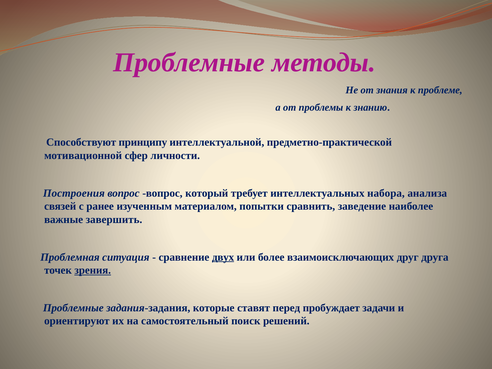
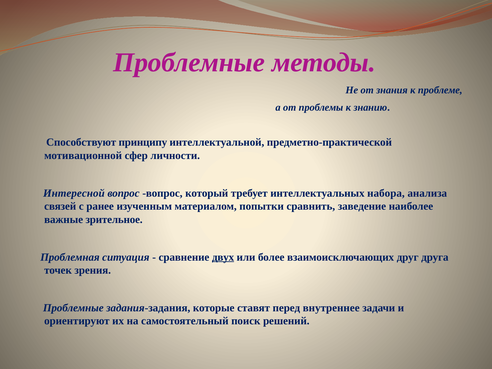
Построения: Построения -> Интересной
завершить: завершить -> зрительное
зрения underline: present -> none
пробуждает: пробуждает -> внутреннее
